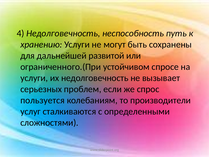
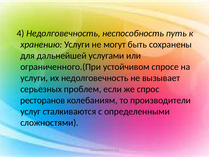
развитой: развитой -> услугами
пользуется: пользуется -> ресторанов
